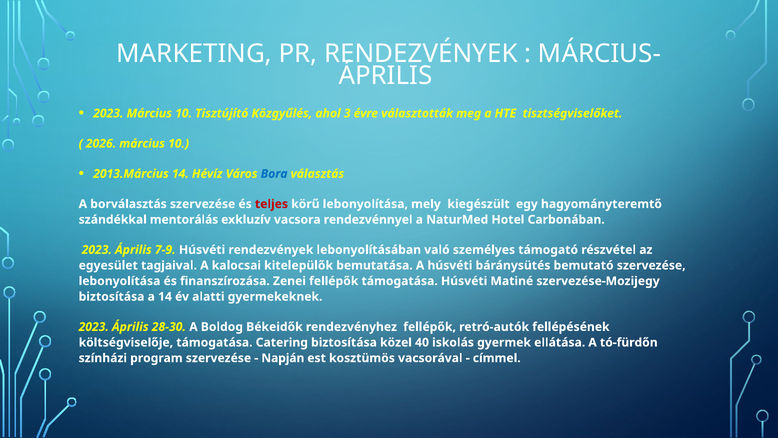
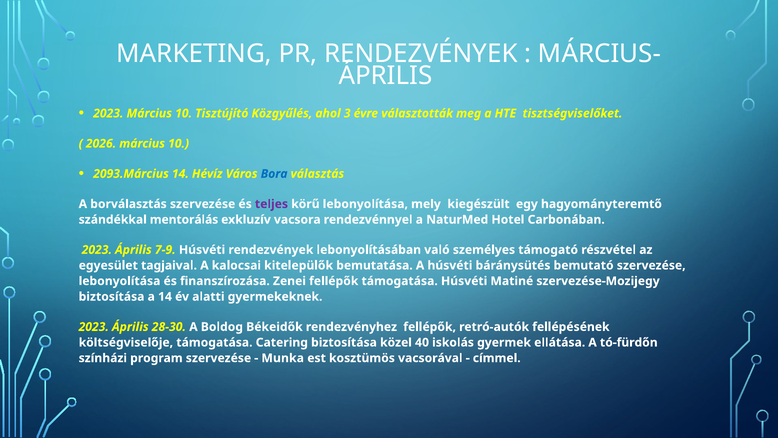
2013.Március: 2013.Március -> 2093.Március
teljes colour: red -> purple
Napján: Napján -> Munka
